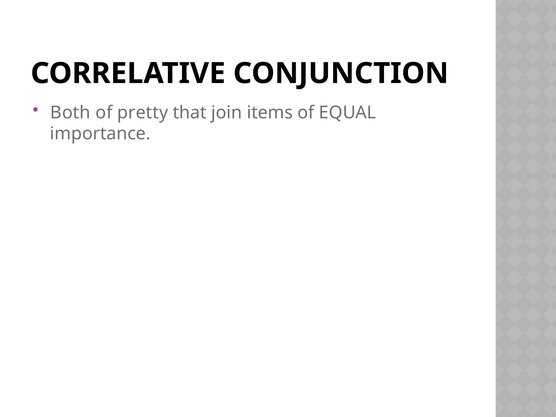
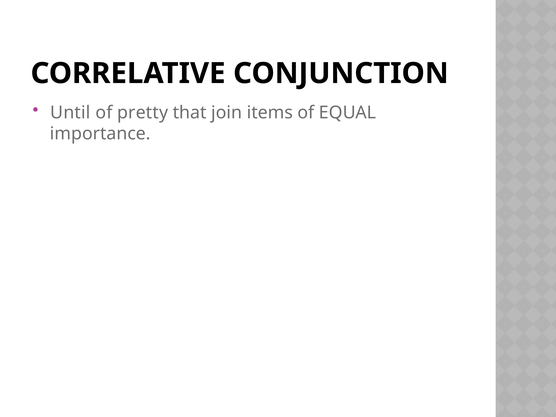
Both: Both -> Until
